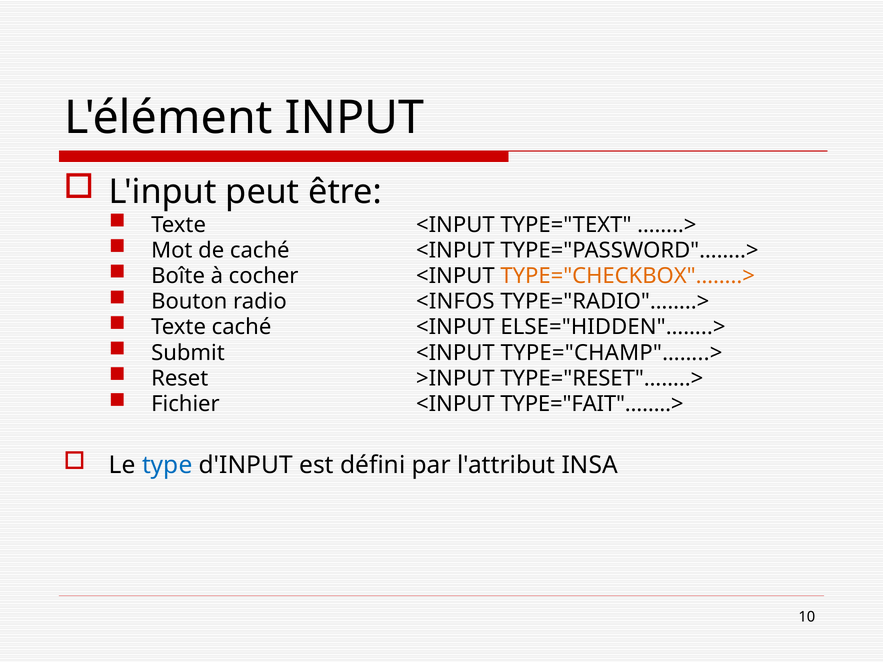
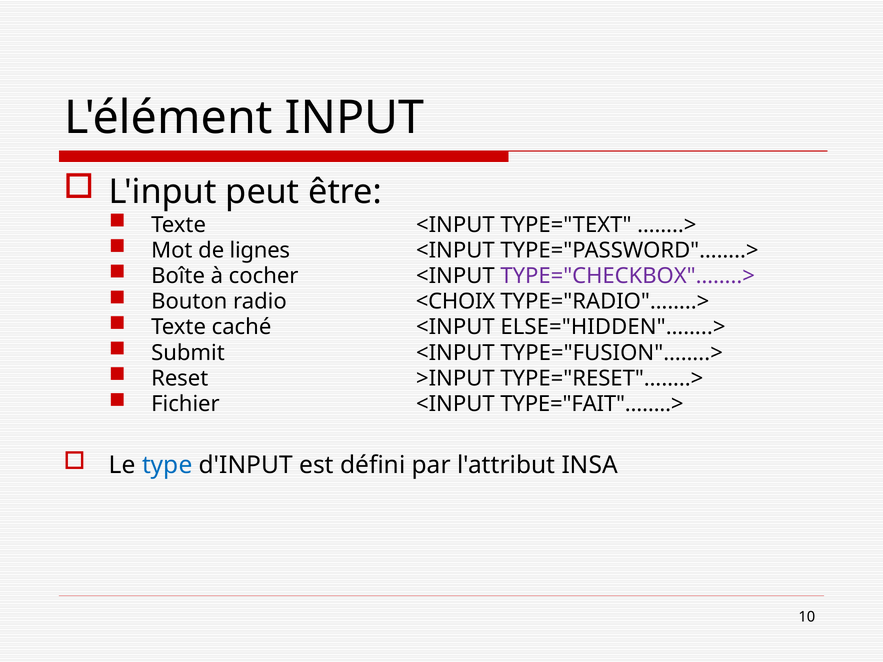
de caché: caché -> lignes
TYPE="CHECKBOX"……..> colour: orange -> purple
<INFOS: <INFOS -> <CHOIX
TYPE="CHAMP"……..>: TYPE="CHAMP"……..> -> TYPE="FUSION"……..>
